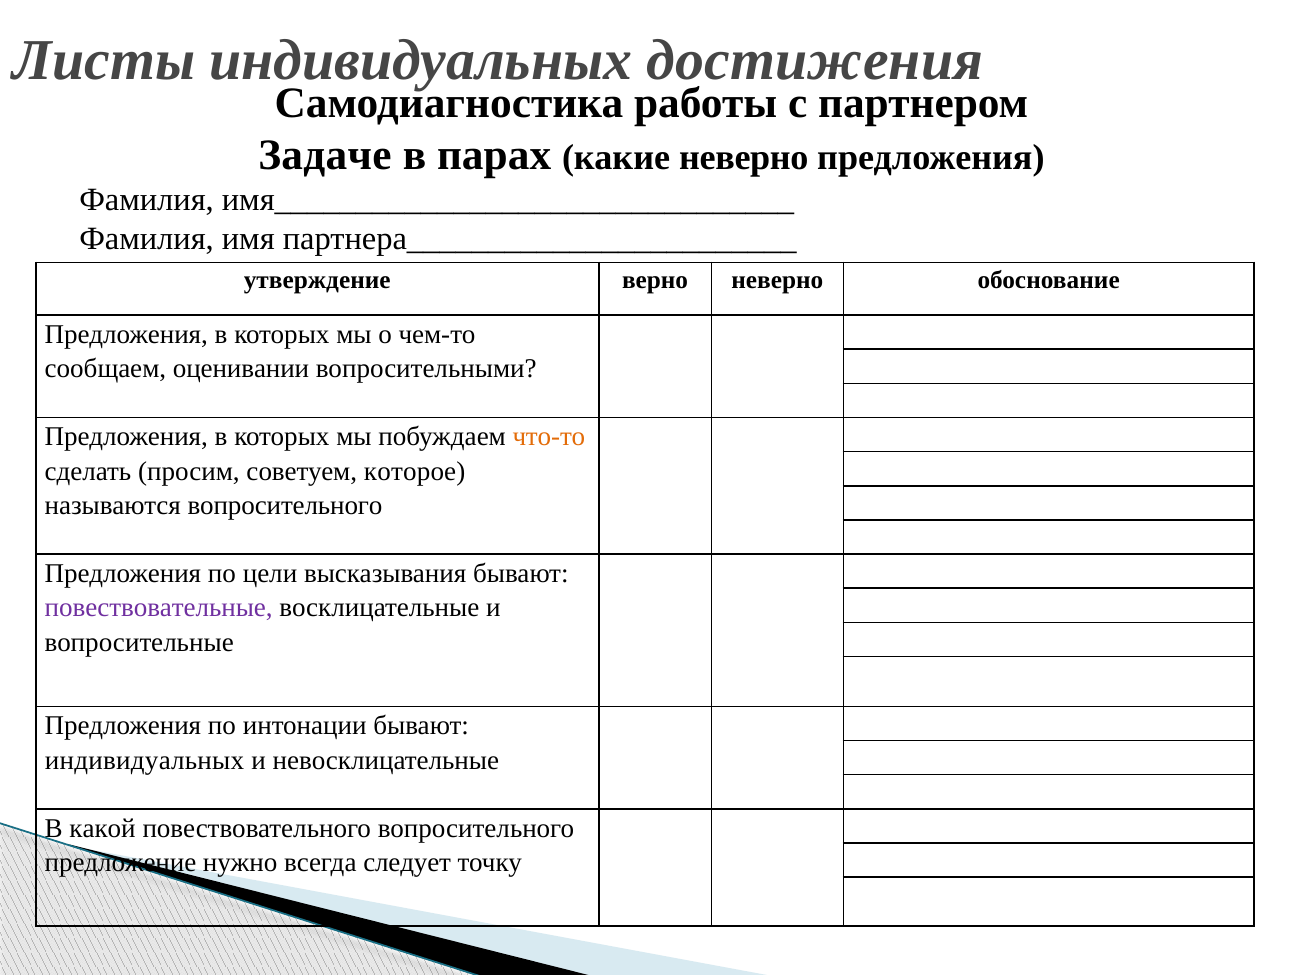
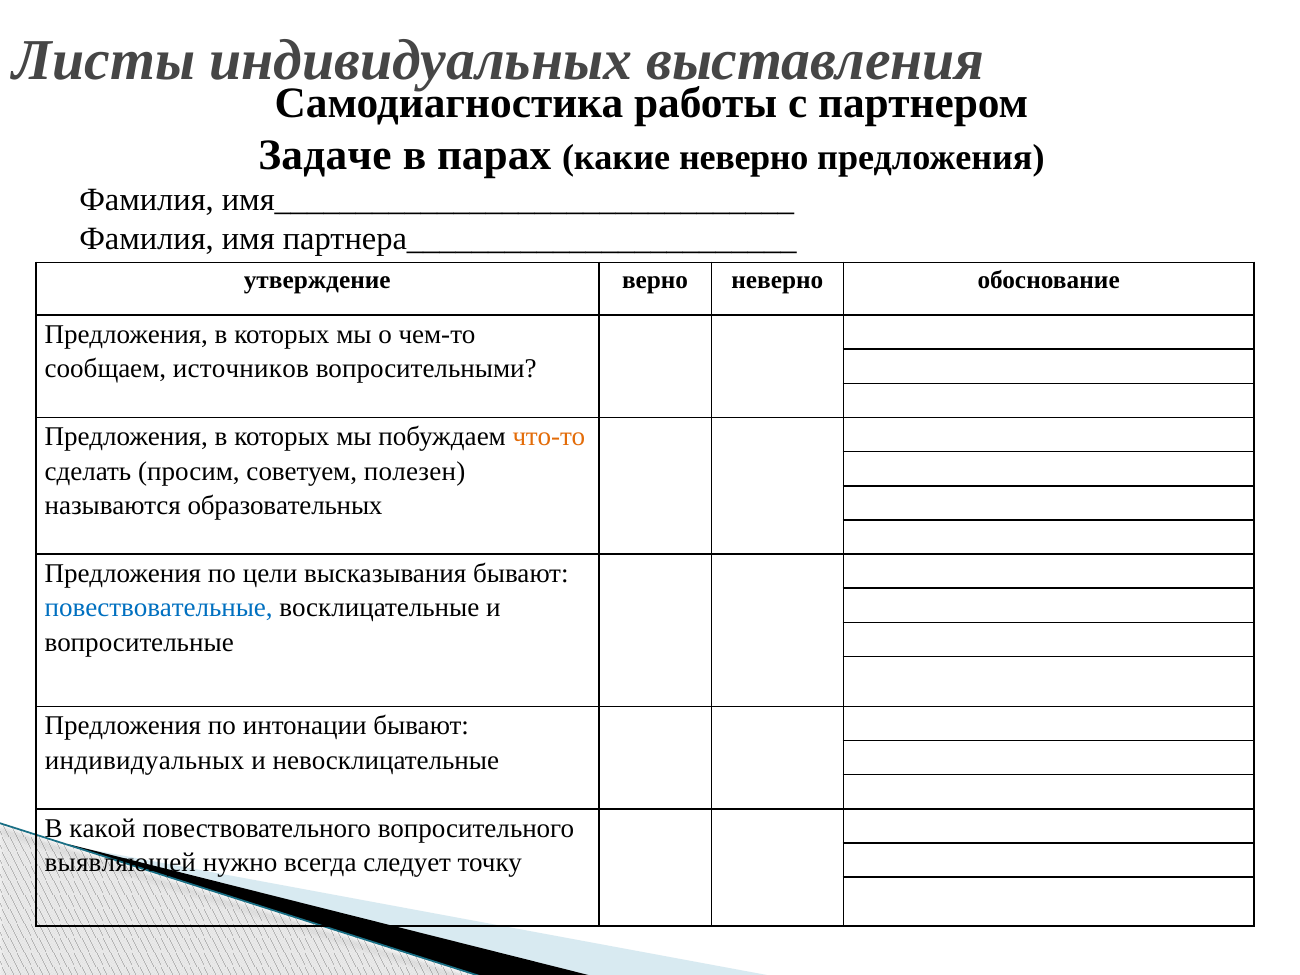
достижения: достижения -> выставления
оценивании: оценивании -> источников
которое: которое -> полезен
называются вопросительного: вопросительного -> образовательных
повествовательные colour: purple -> blue
предложение: предложение -> выявляющей
